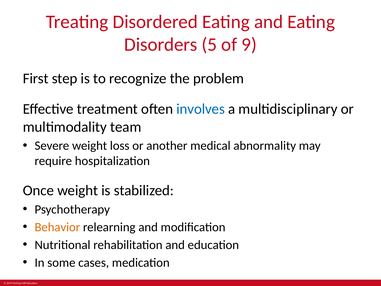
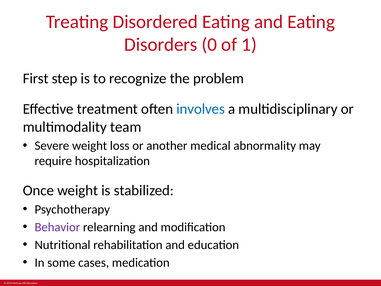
5: 5 -> 0
9: 9 -> 1
Behavior colour: orange -> purple
